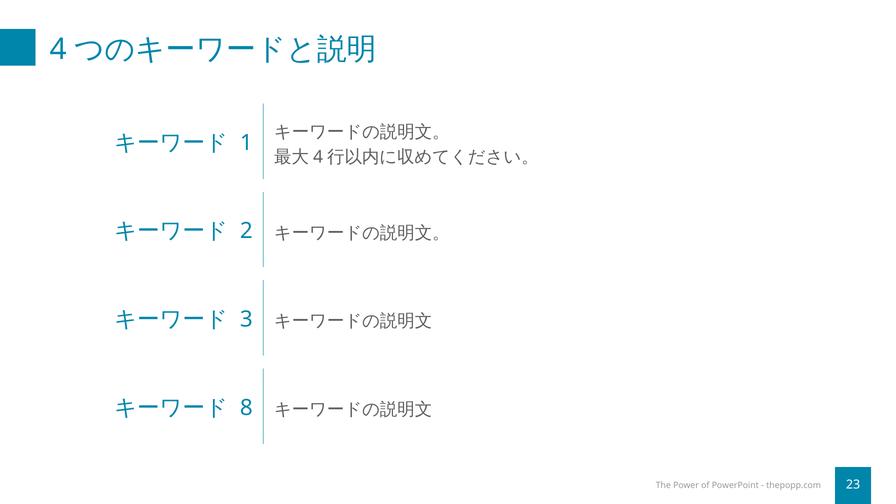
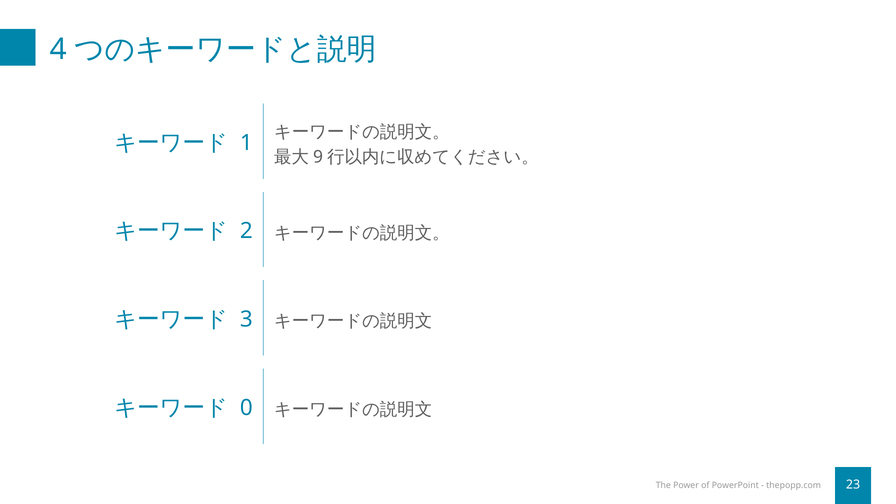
4 at (318, 157): 4 -> 9
8: 8 -> 0
